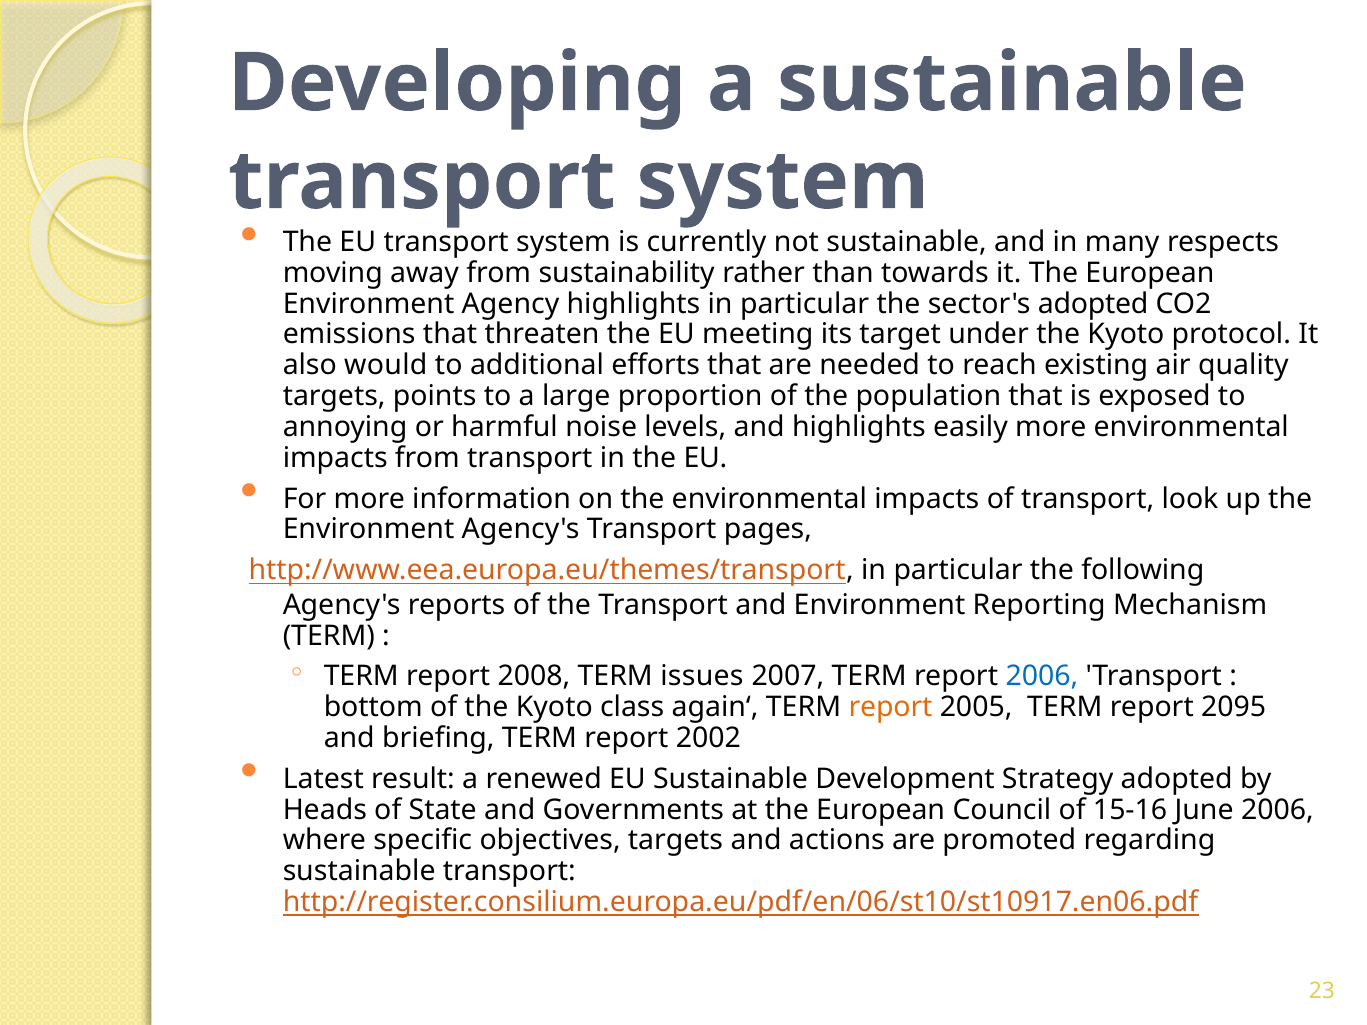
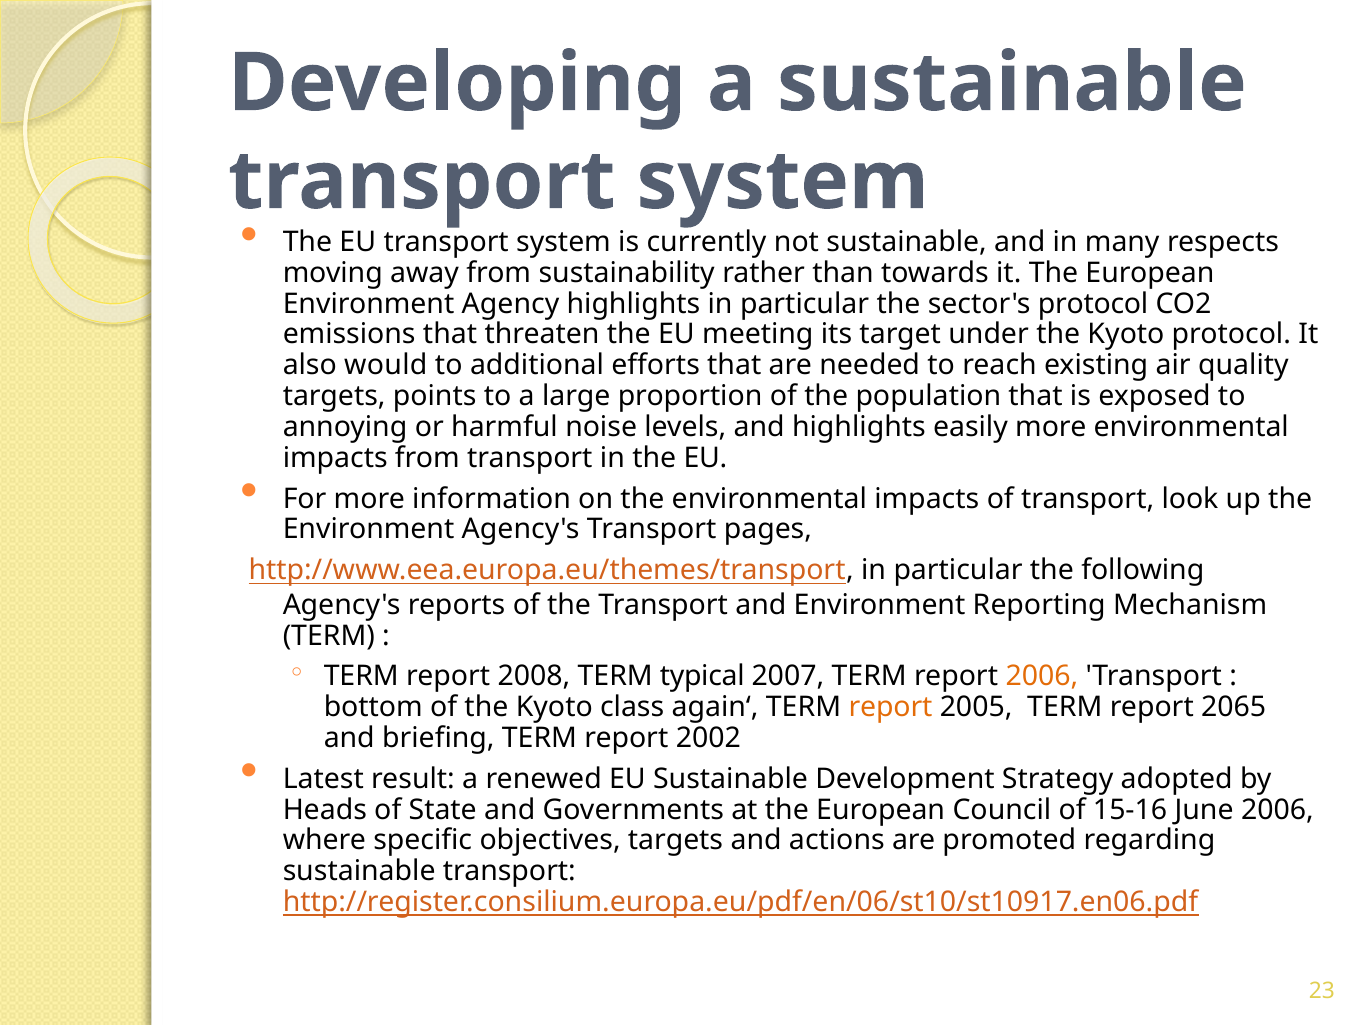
sector's adopted: adopted -> protocol
issues: issues -> typical
2006 at (1042, 677) colour: blue -> orange
2095: 2095 -> 2065
